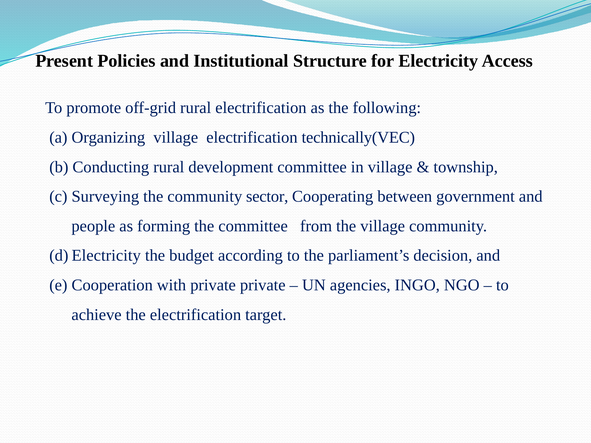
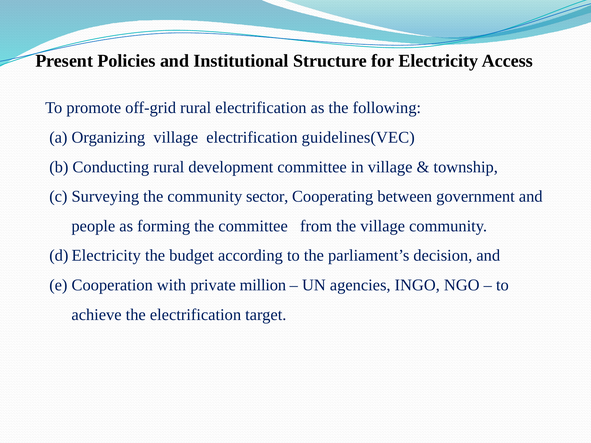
technically(VEC: technically(VEC -> guidelines(VEC
private private: private -> million
